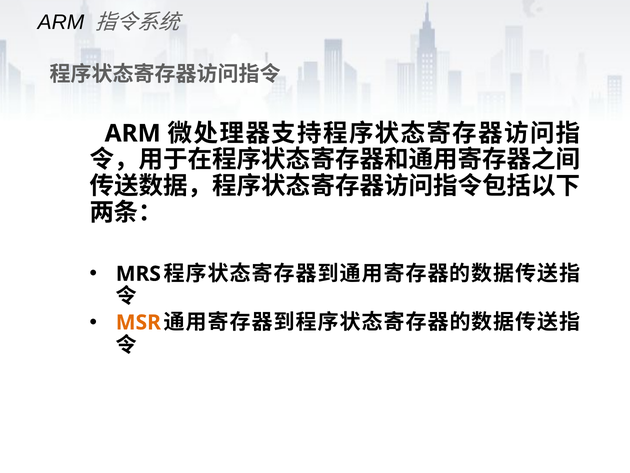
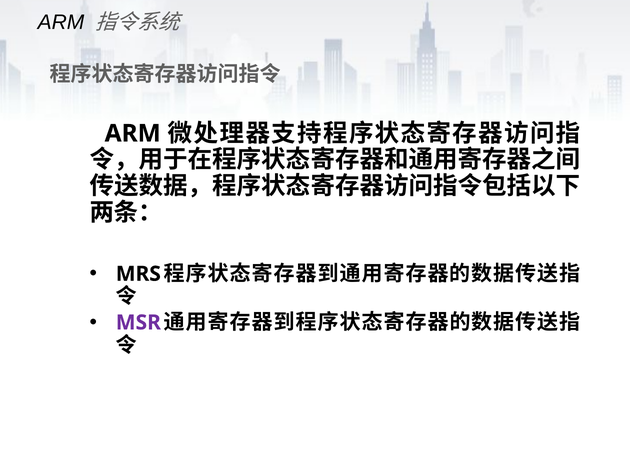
MSR colour: orange -> purple
